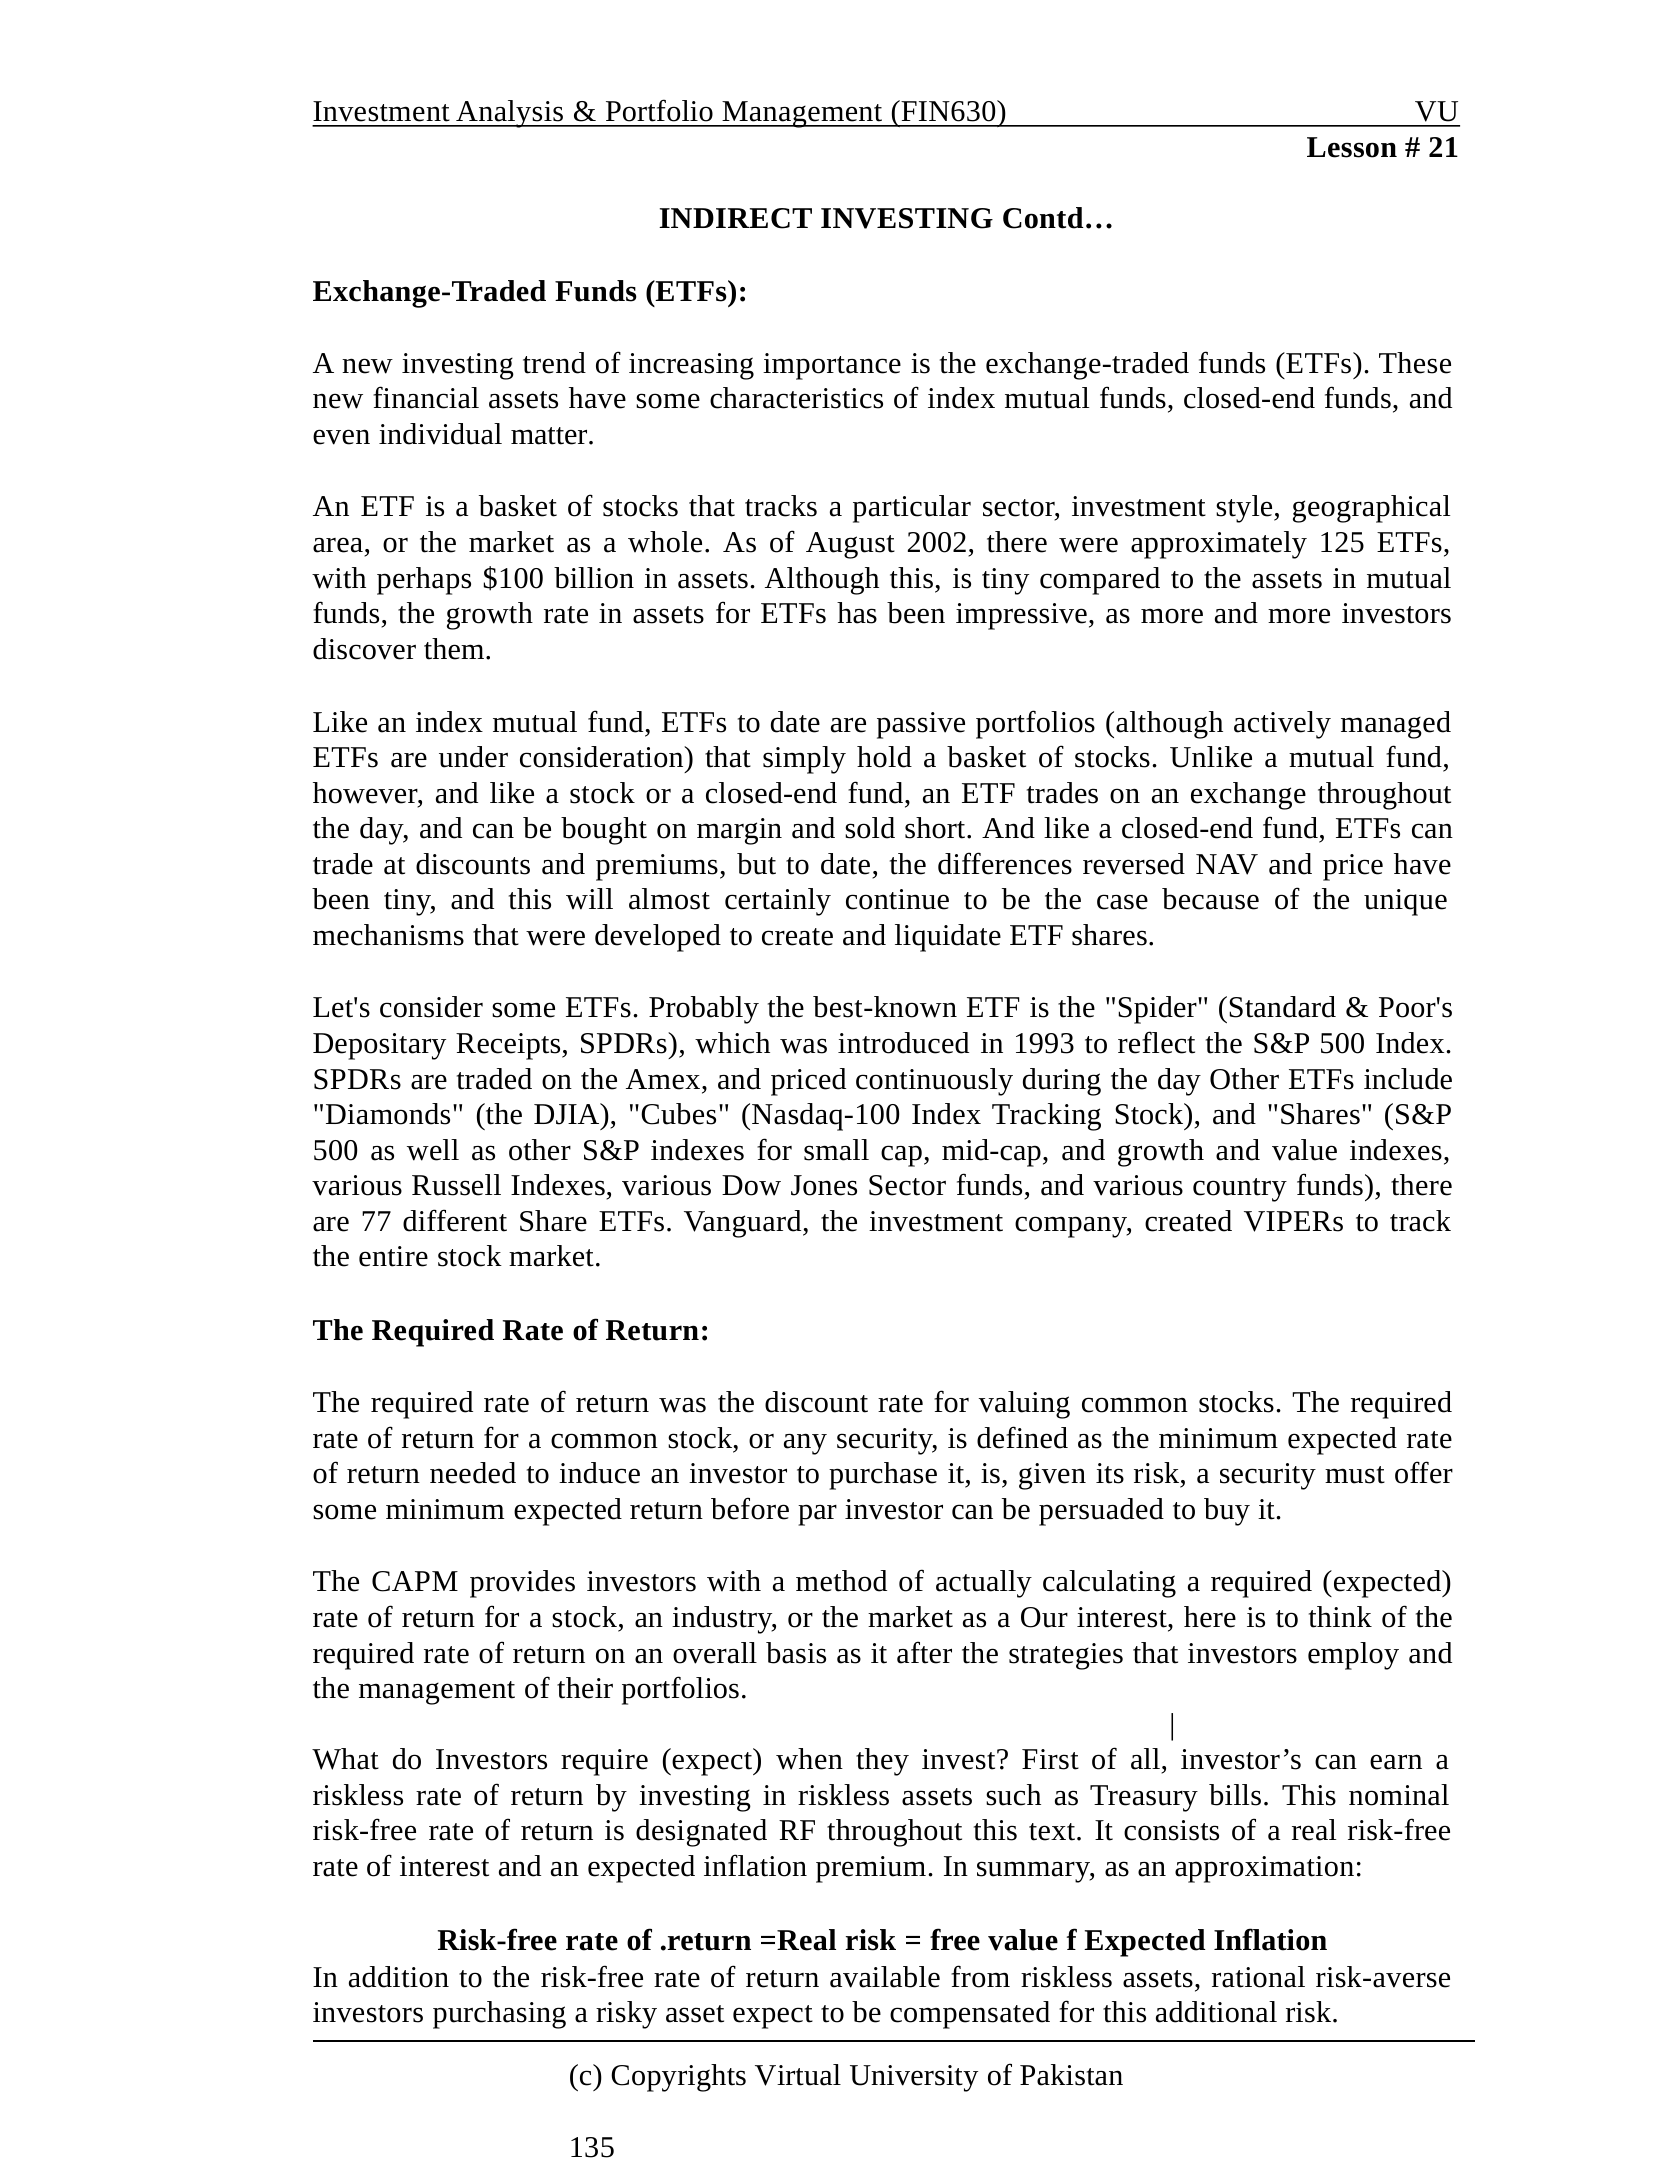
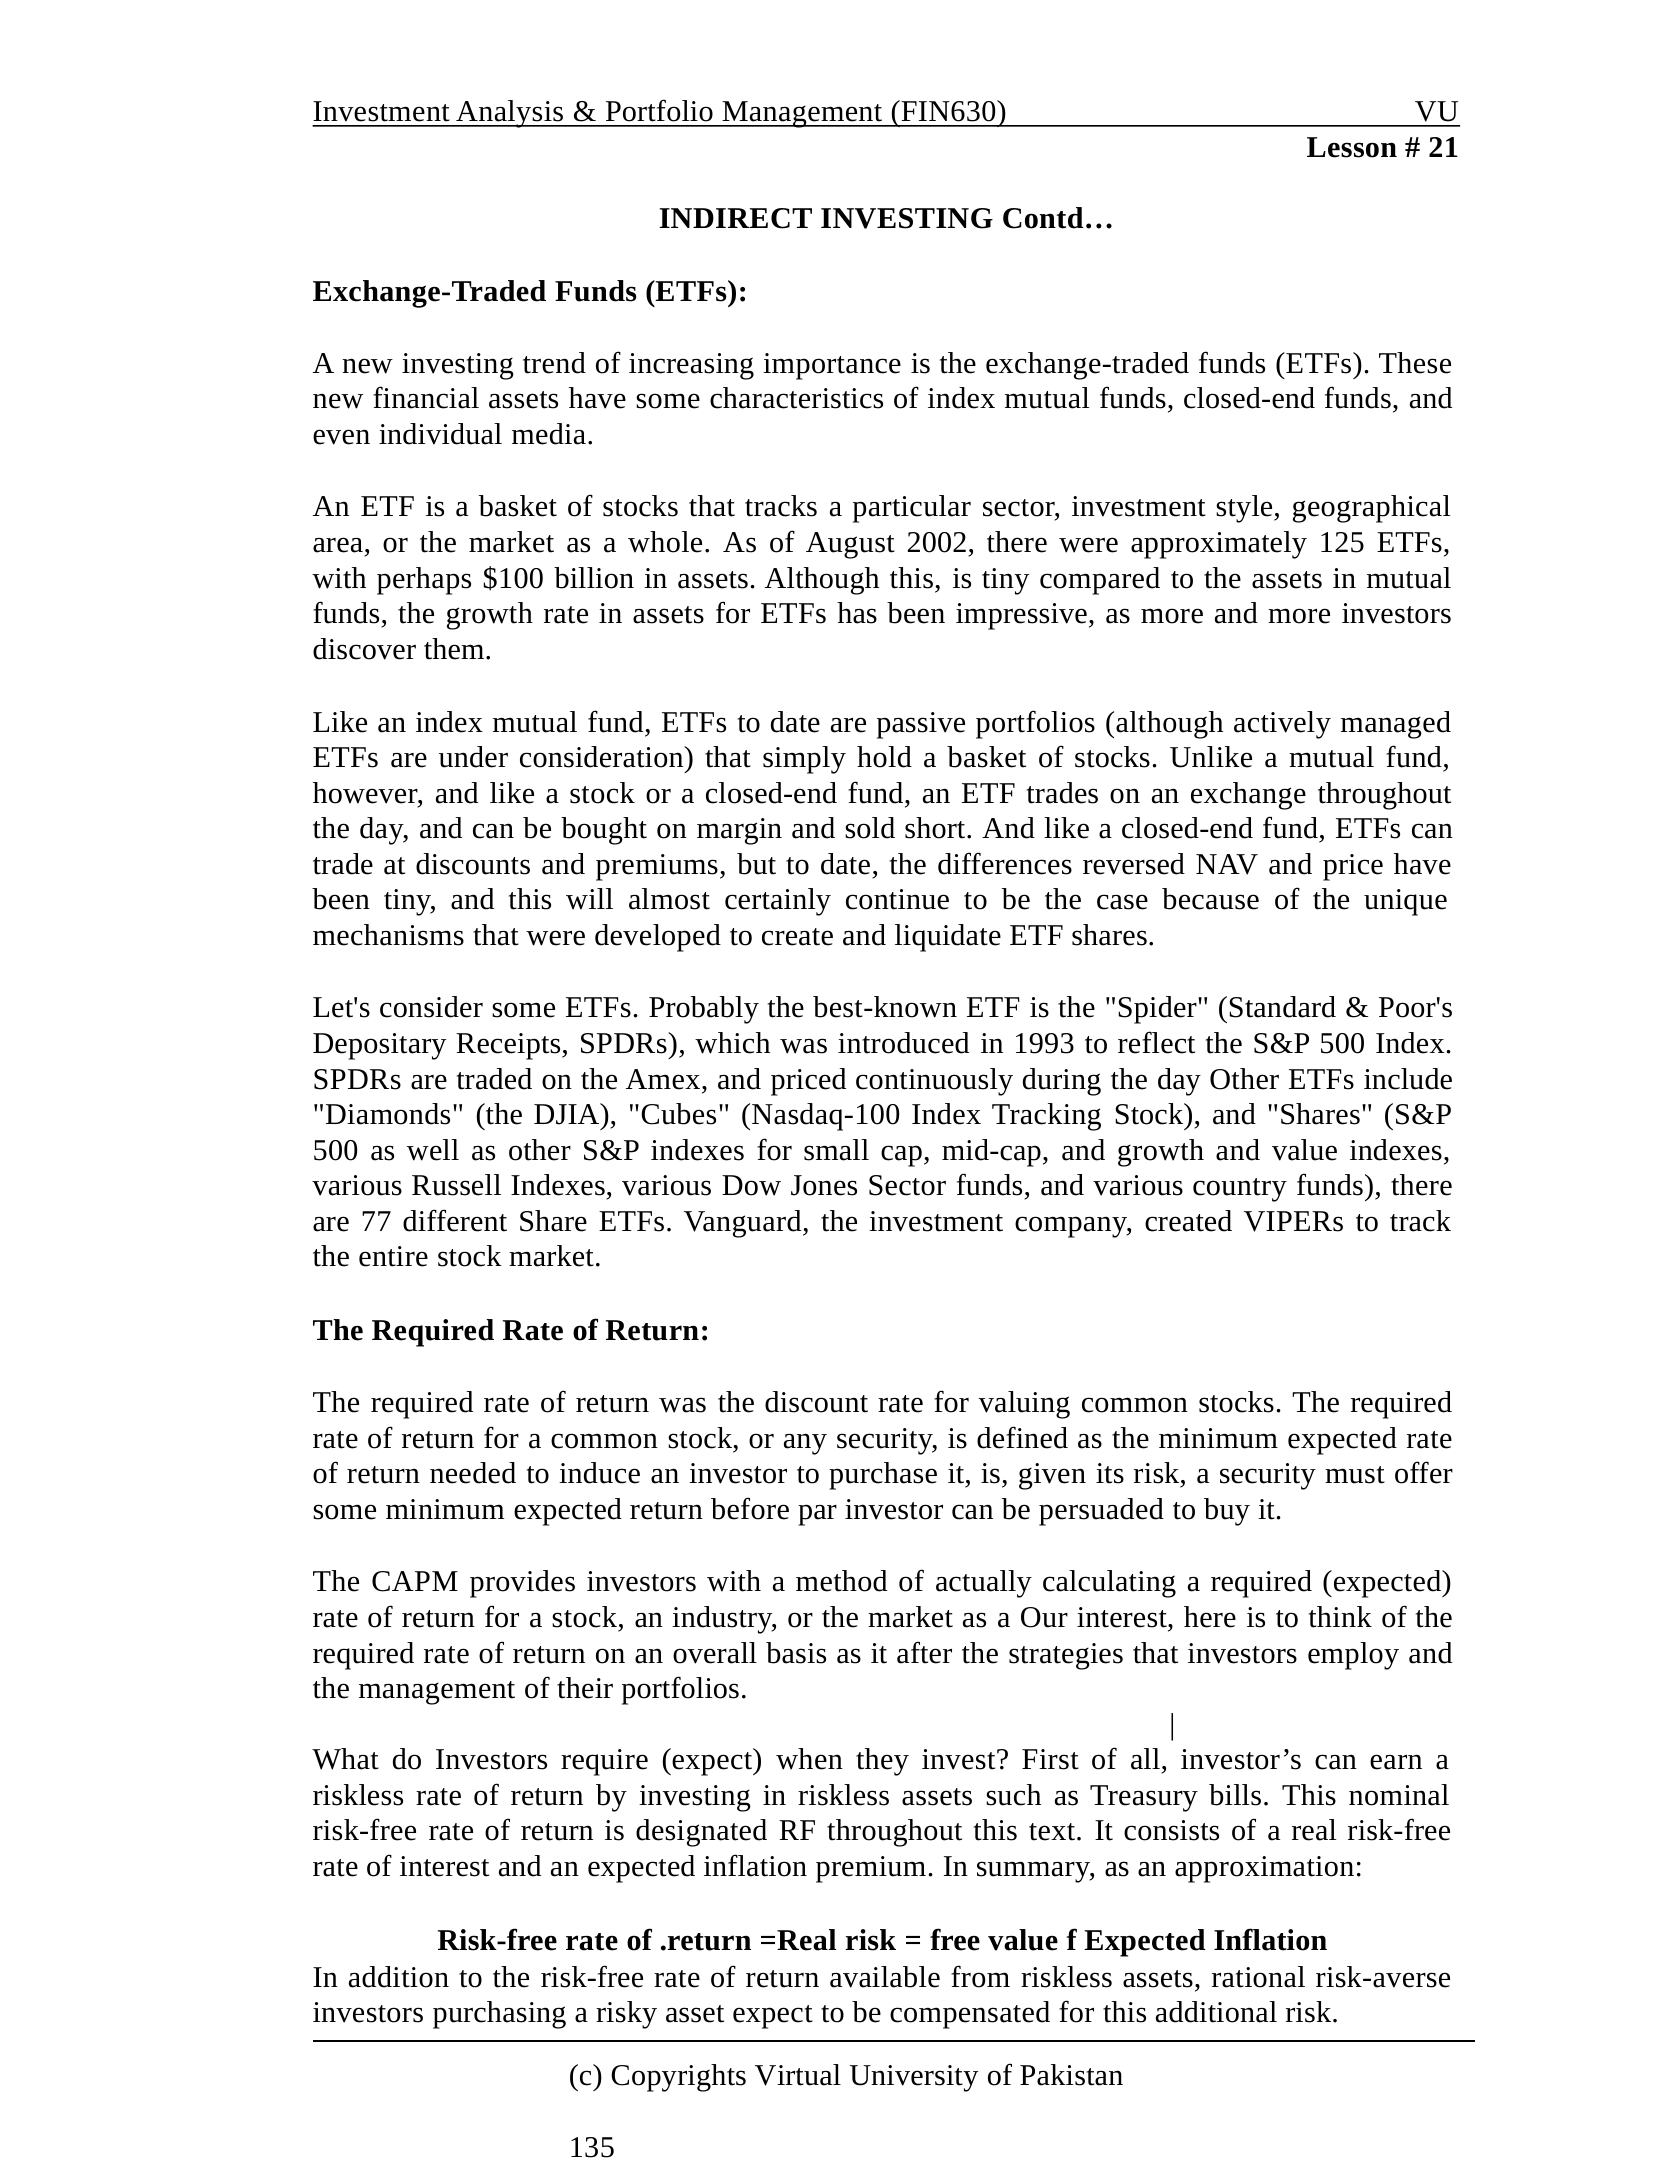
matter: matter -> media
